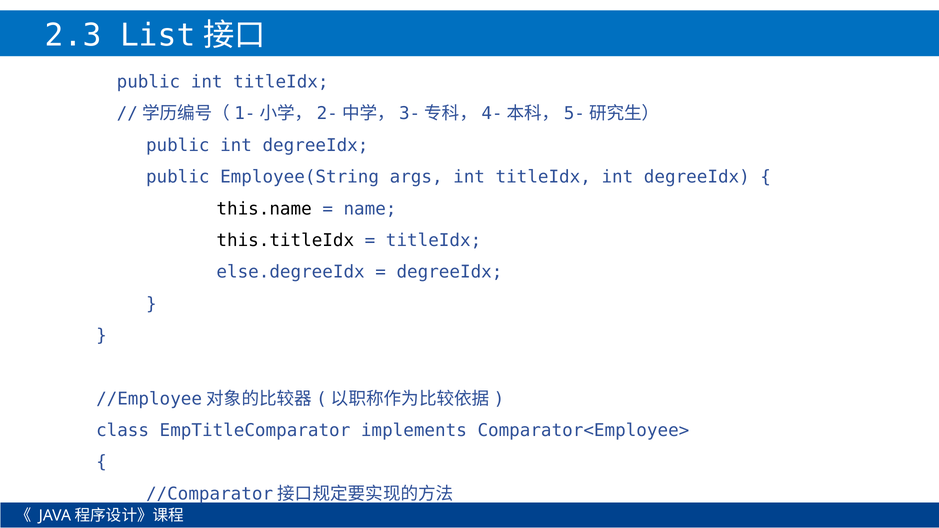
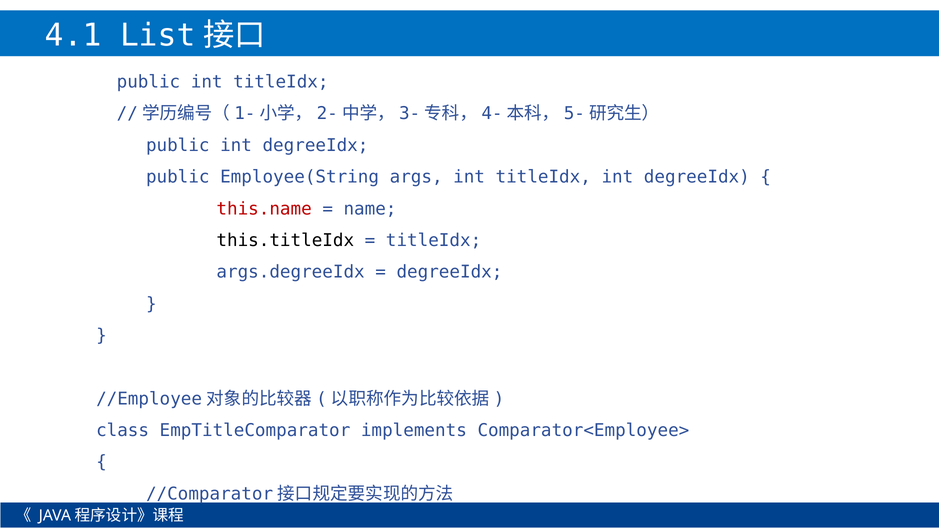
2.3: 2.3 -> 4.1
this.name colour: black -> red
else.degreeIdx: else.degreeIdx -> args.degreeIdx
